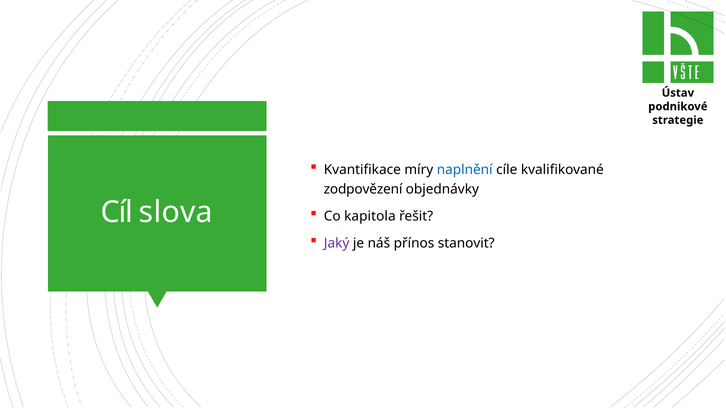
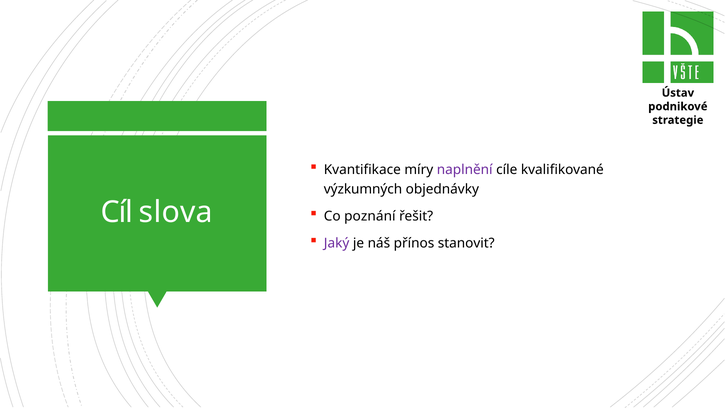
naplnění colour: blue -> purple
zodpovězení: zodpovězení -> výzkumných
kapitola: kapitola -> poznání
